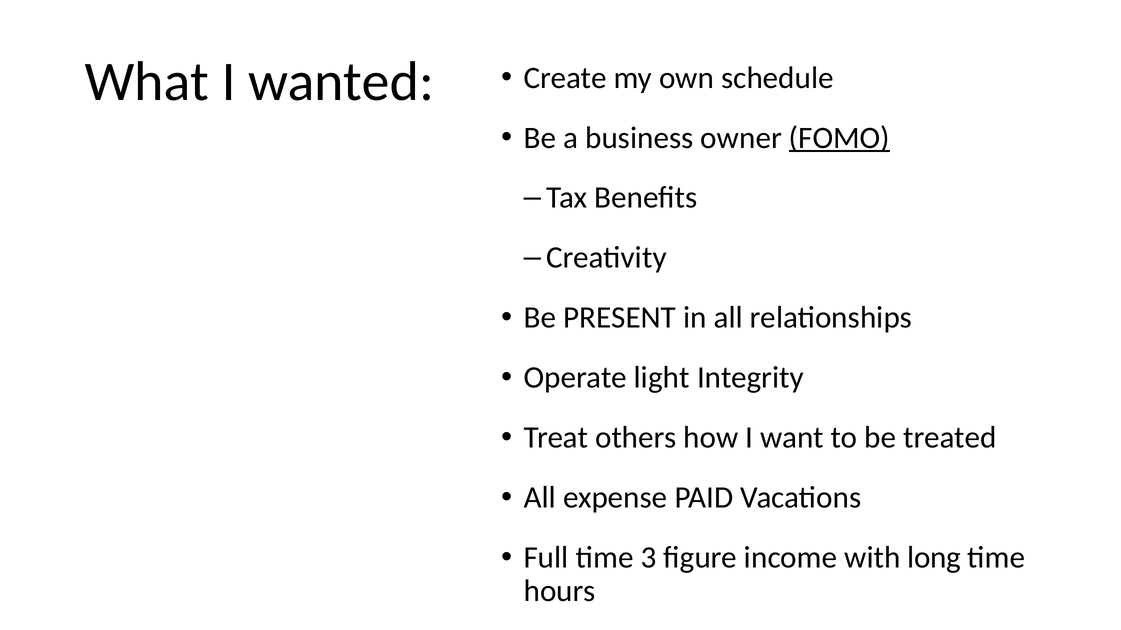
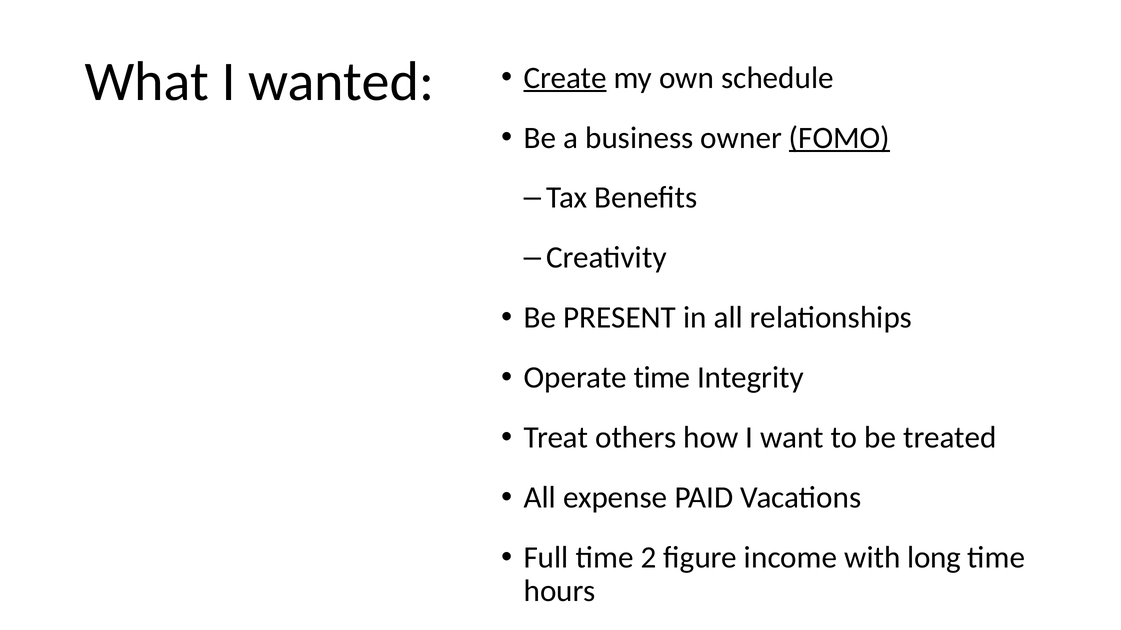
Create underline: none -> present
Operate light: light -> time
3: 3 -> 2
